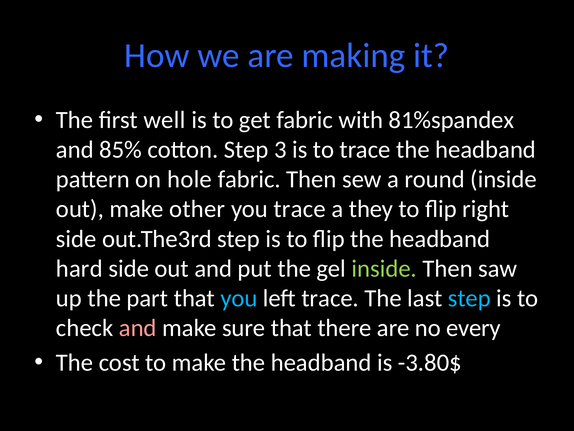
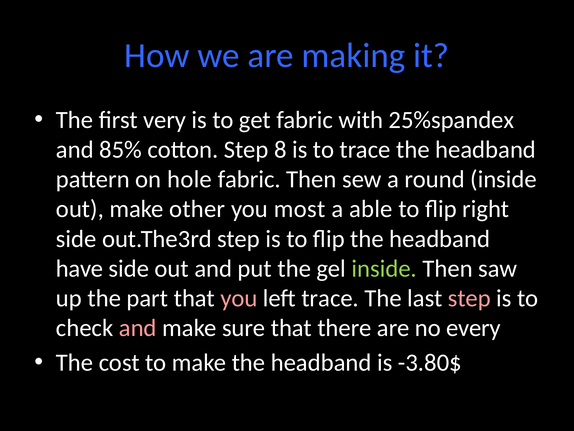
well: well -> very
81%spandex: 81%spandex -> 25%spandex
3: 3 -> 8
you trace: trace -> most
they: they -> able
hard: hard -> have
you at (239, 298) colour: light blue -> pink
step at (469, 298) colour: light blue -> pink
